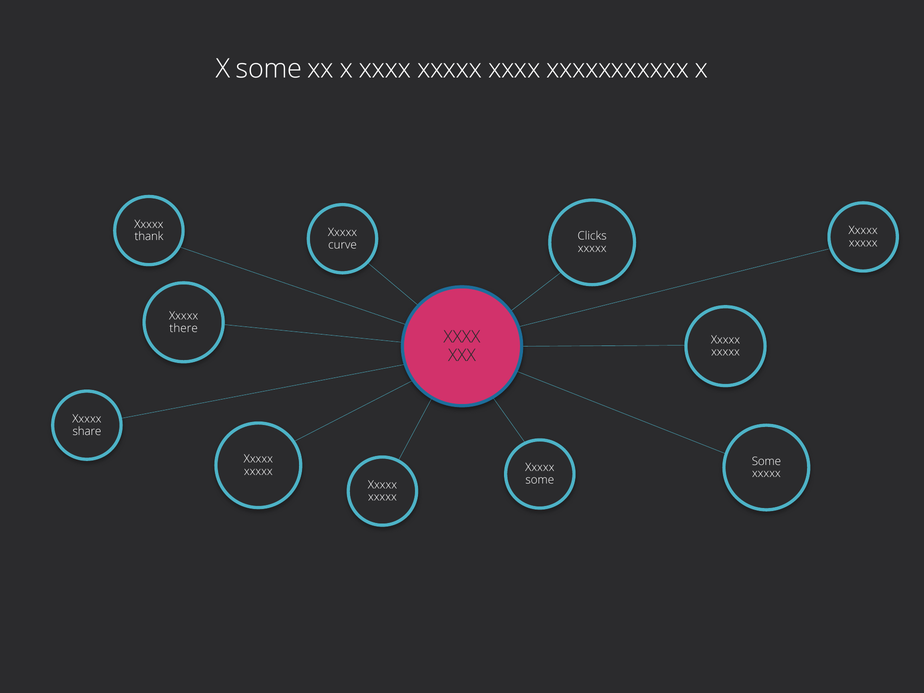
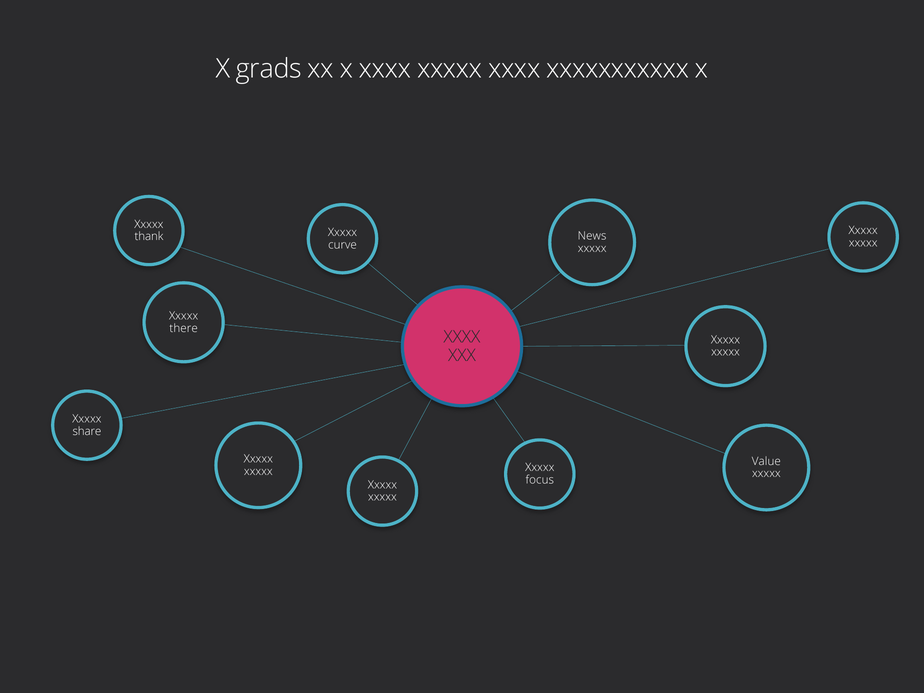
X some: some -> grads
Clicks: Clicks -> News
Some at (766, 461): Some -> Value
some at (540, 480): some -> focus
